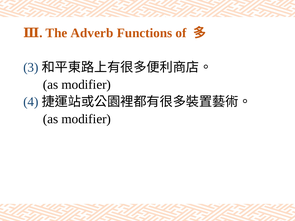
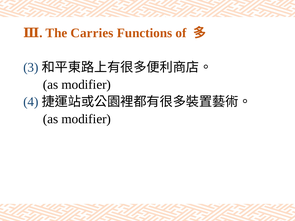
Adverb: Adverb -> Carries
